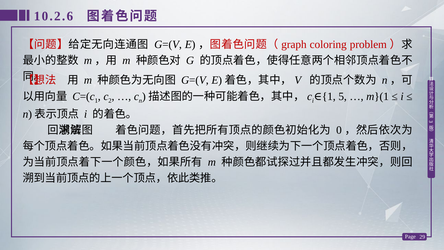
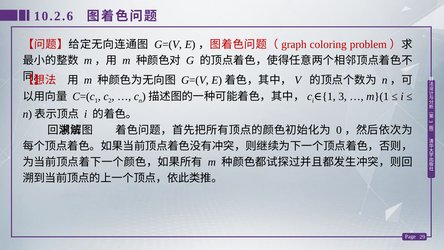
5 at (343, 96): 5 -> 3
